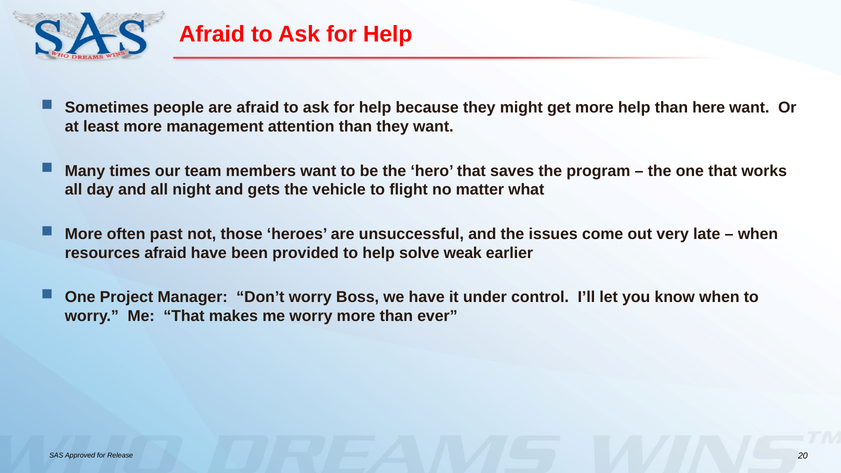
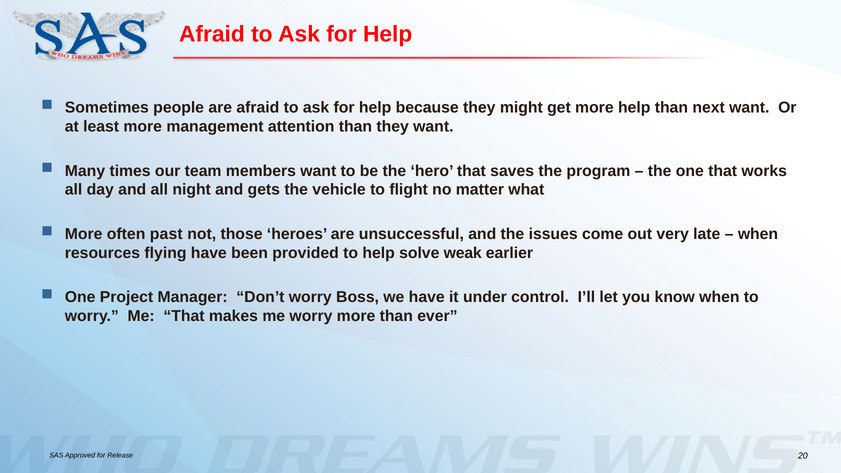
here: here -> next
resources afraid: afraid -> flying
